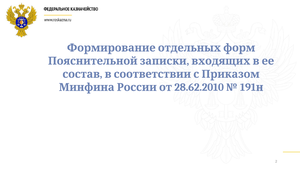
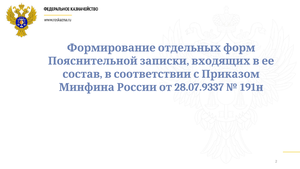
28.62.2010: 28.62.2010 -> 28.07.9337
